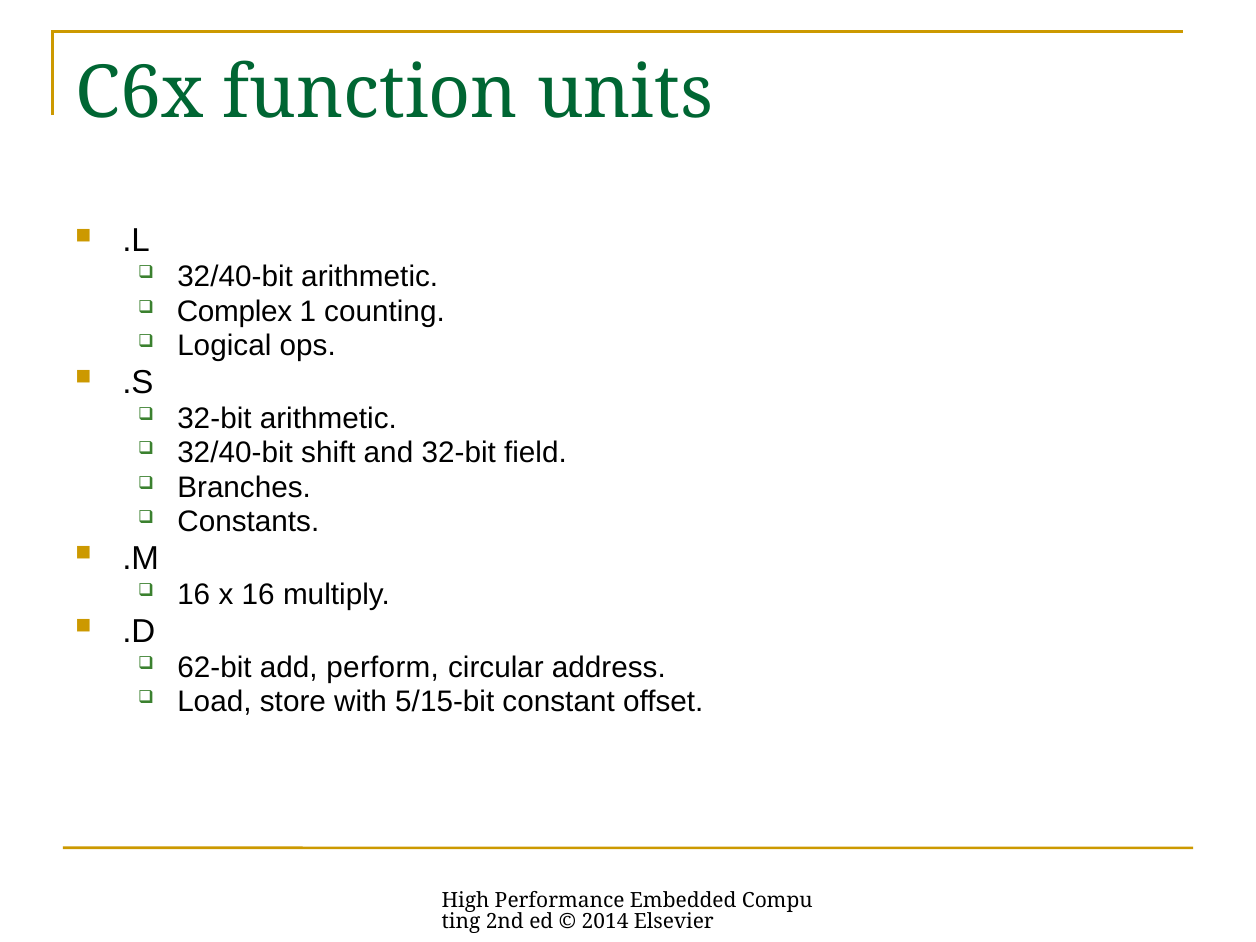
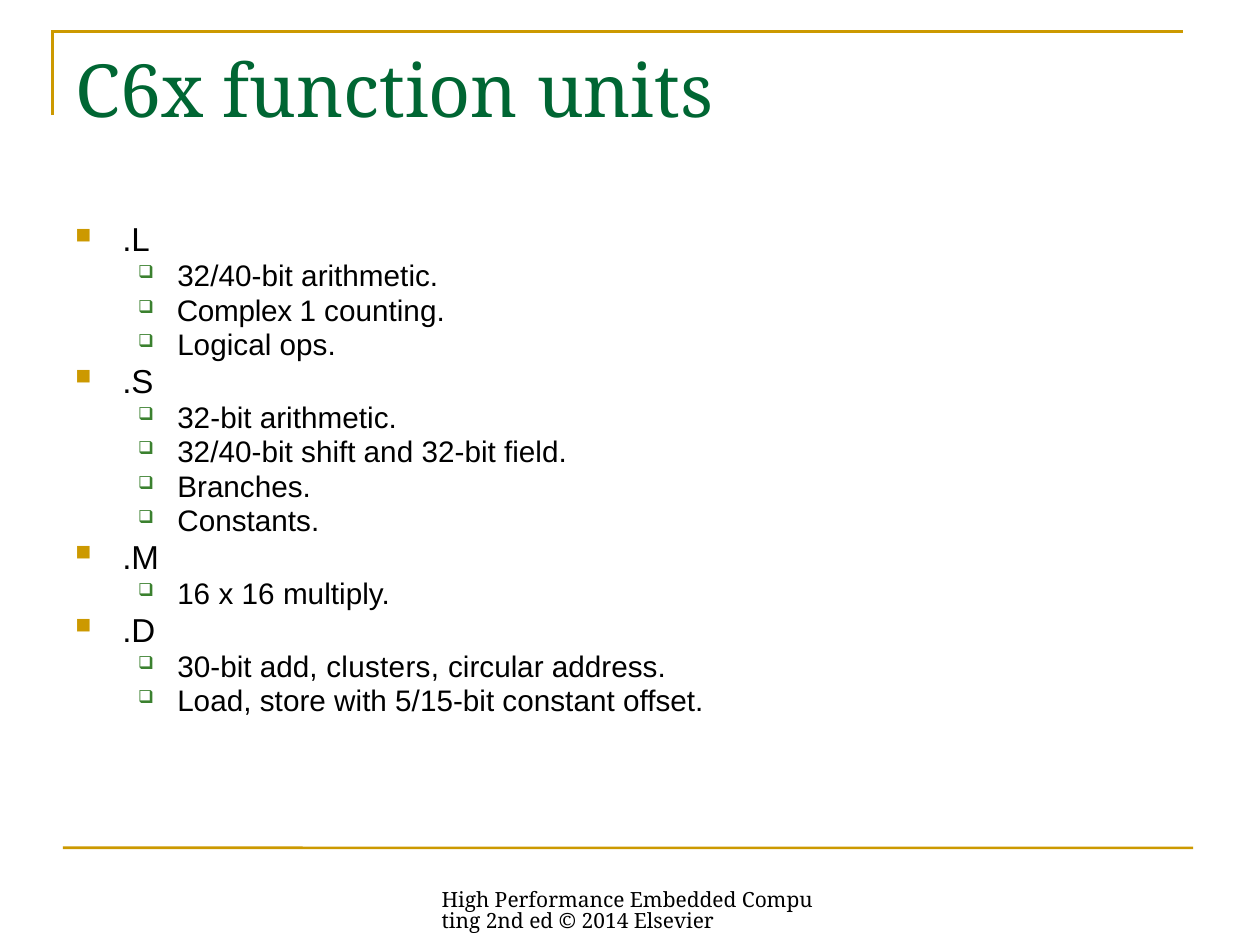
62-bit: 62-bit -> 30-bit
perform: perform -> clusters
